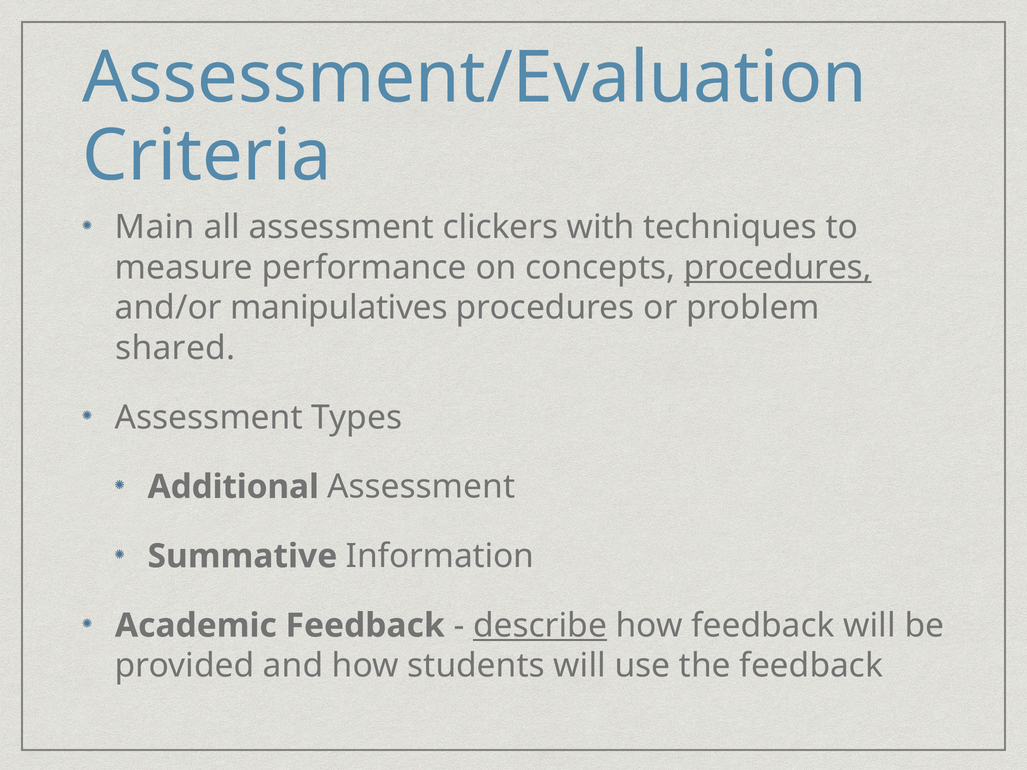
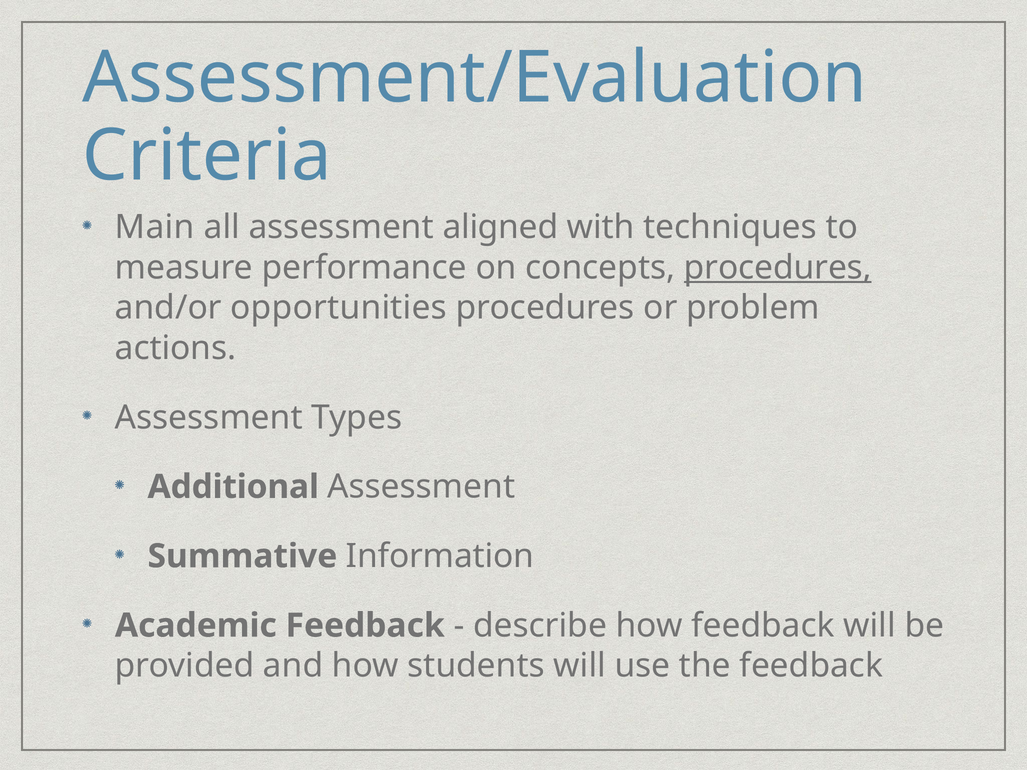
clickers: clickers -> aligned
manipulatives: manipulatives -> opportunities
shared: shared -> actions
describe underline: present -> none
